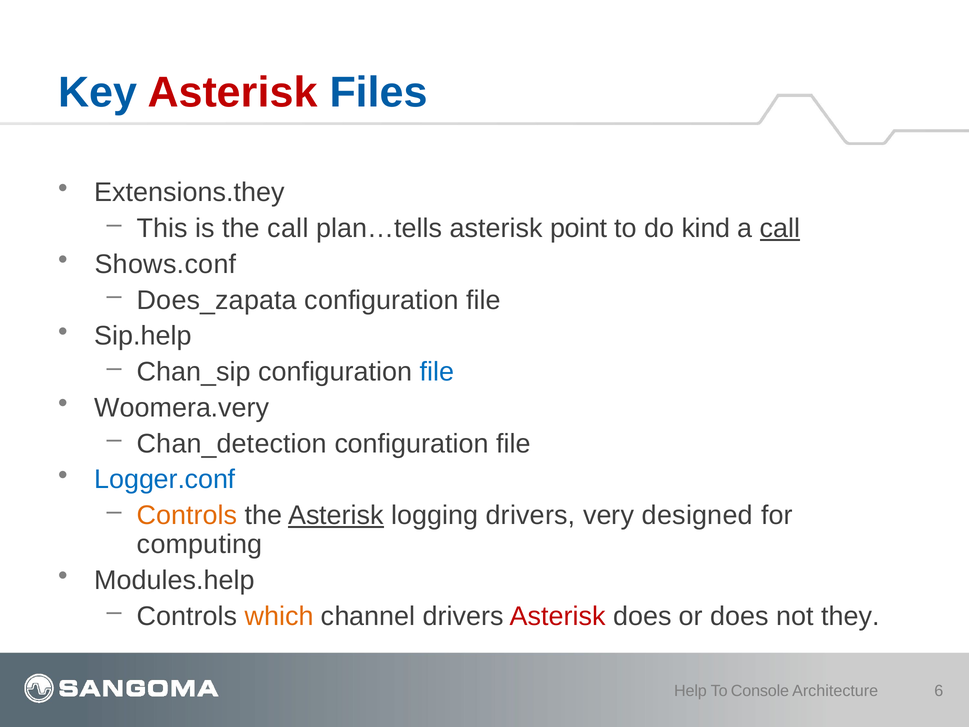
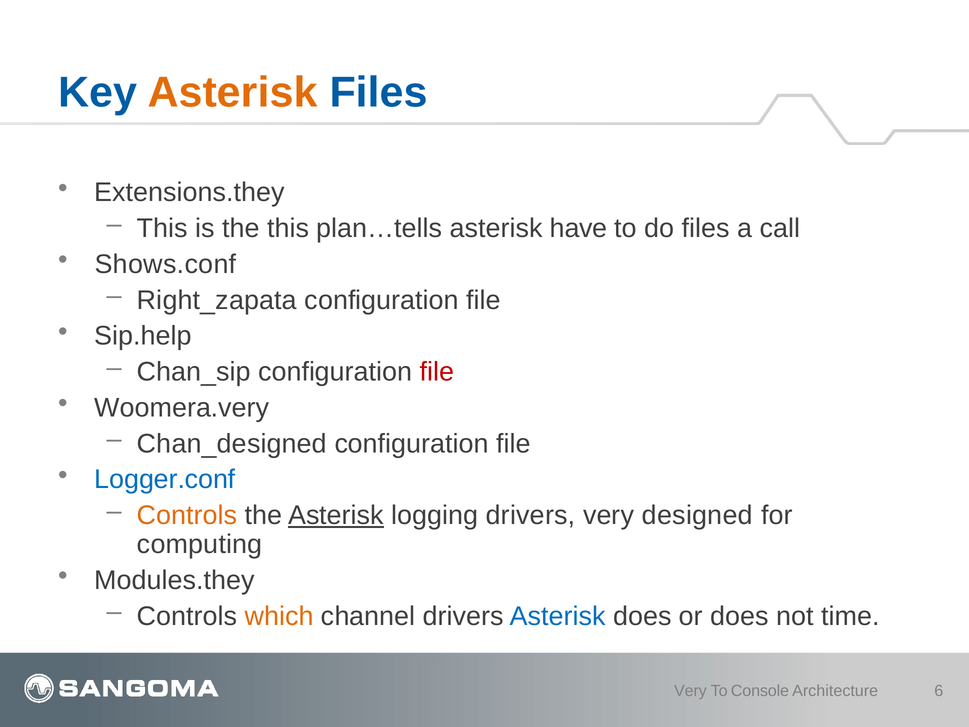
Asterisk at (233, 93) colour: red -> orange
the call: call -> this
point: point -> have
do kind: kind -> files
call at (780, 228) underline: present -> none
Does_zapata: Does_zapata -> Right_zapata
file at (437, 372) colour: blue -> red
Chan_detection: Chan_detection -> Chan_designed
Modules.help: Modules.help -> Modules.they
Asterisk at (558, 616) colour: red -> blue
they: they -> time
Help at (690, 691): Help -> Very
